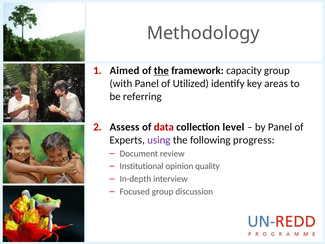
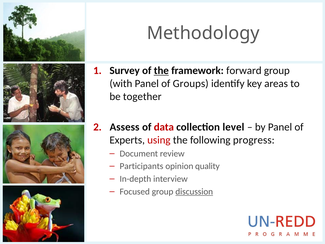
Aimed: Aimed -> Survey
capacity: capacity -> forward
Utilized: Utilized -> Groups
referring: referring -> together
using colour: purple -> red
Institutional: Institutional -> Participants
discussion underline: none -> present
